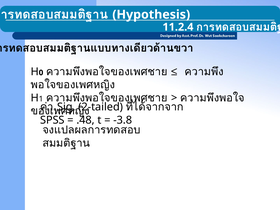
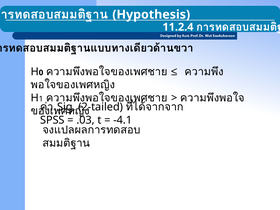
.48: .48 -> .03
-3.8: -3.8 -> -4.1
